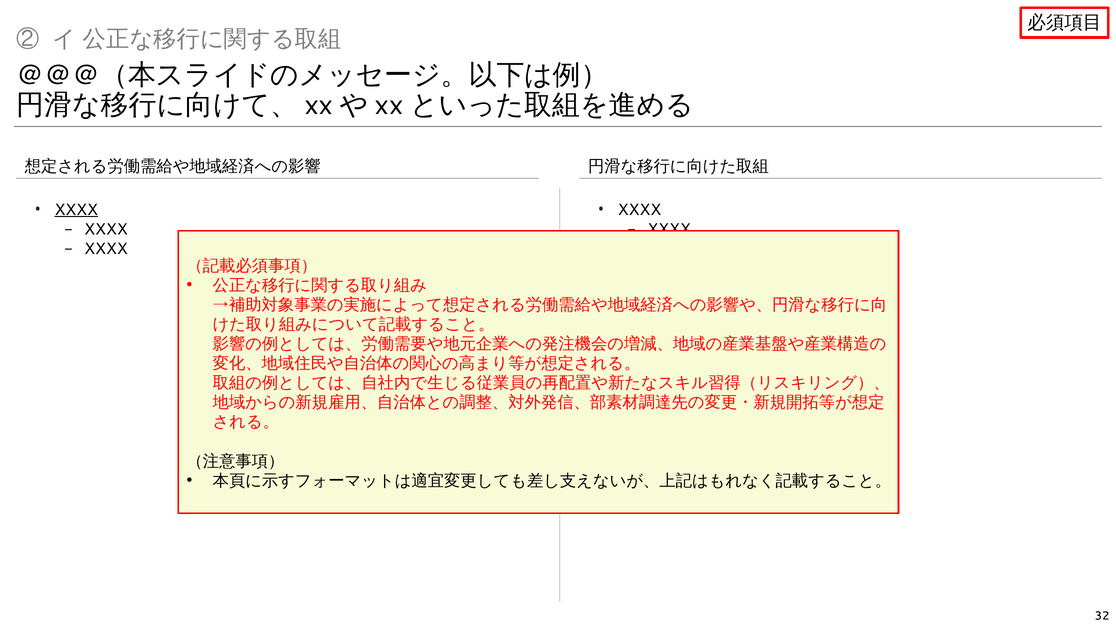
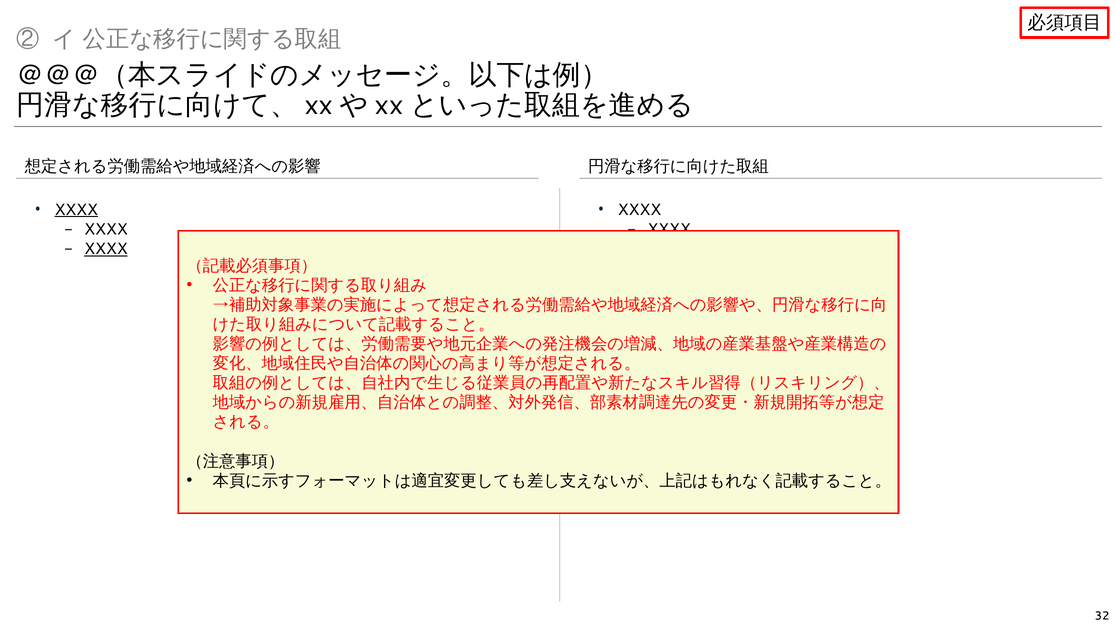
XXXX at (106, 249) underline: none -> present
